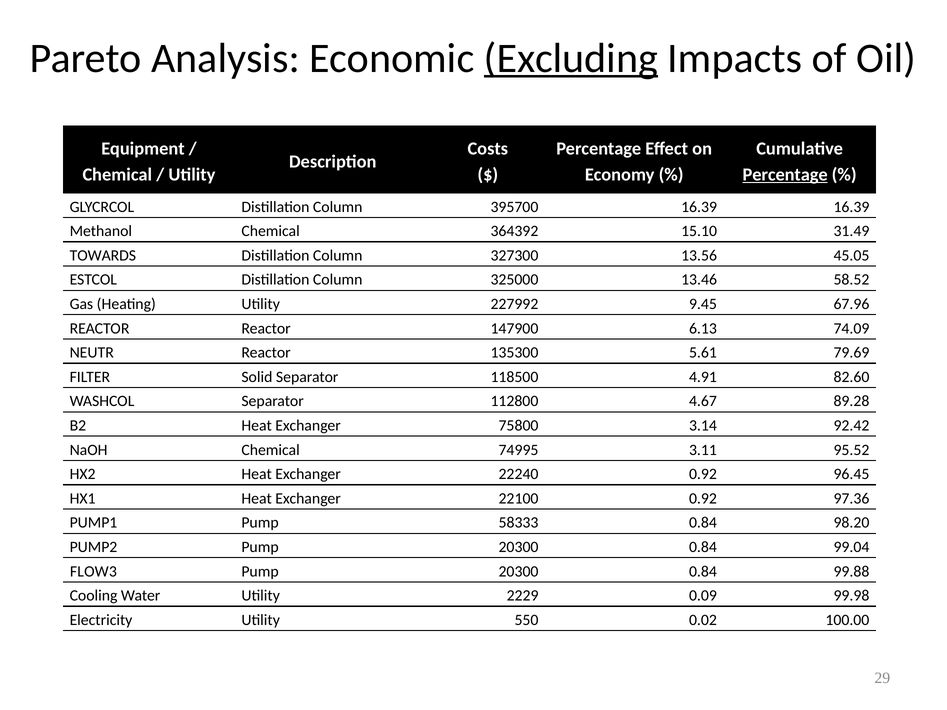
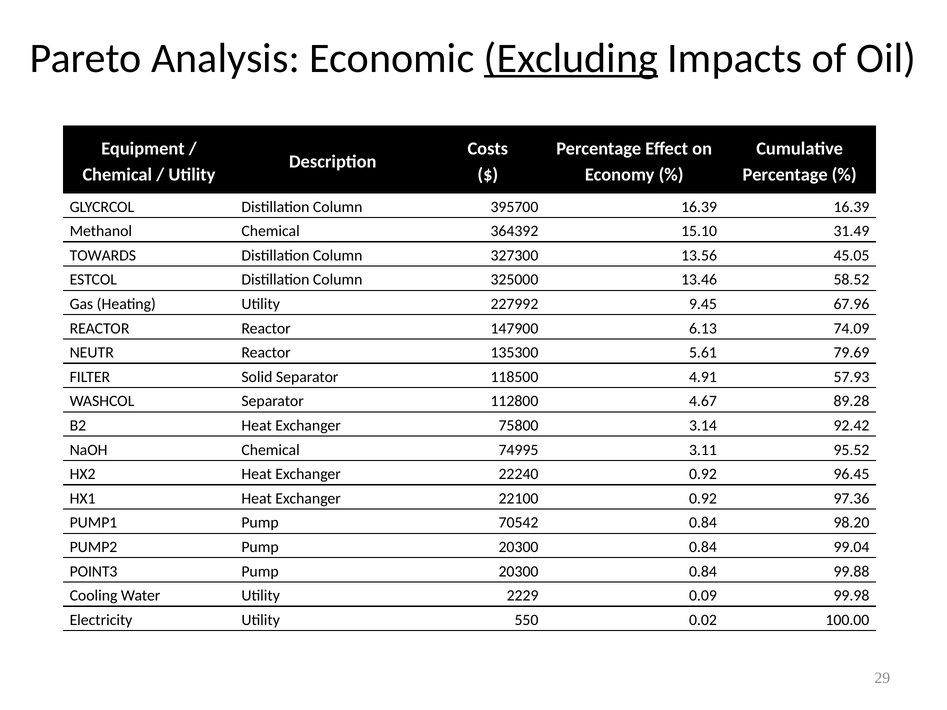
Percentage at (785, 175) underline: present -> none
82.60: 82.60 -> 57.93
58333: 58333 -> 70542
FLOW3: FLOW3 -> POINT3
